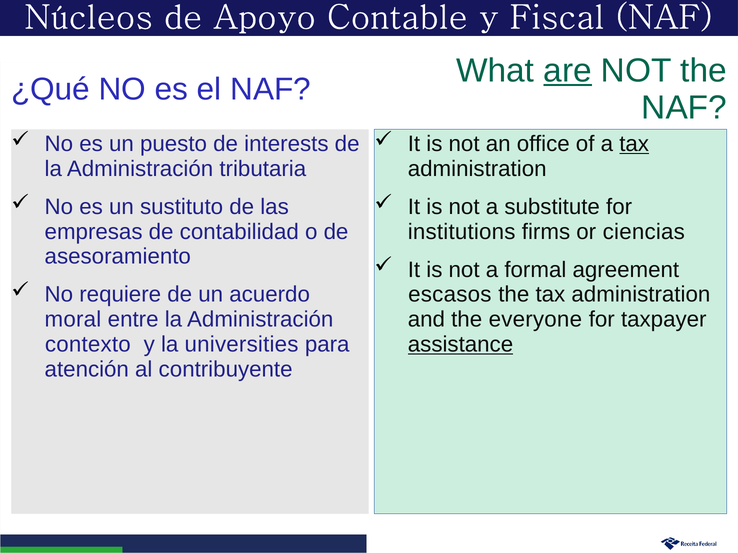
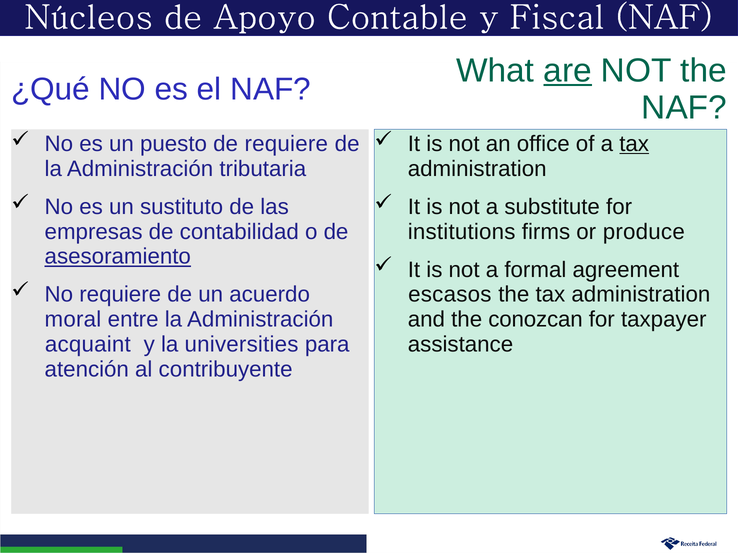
de interests: interests -> requiere
ciencias: ciencias -> produce
asesoramiento underline: none -> present
everyone: everyone -> conozcan
contexto: contexto -> acquaint
assistance underline: present -> none
